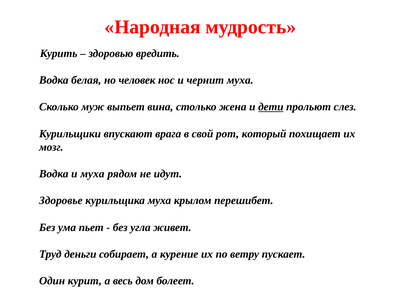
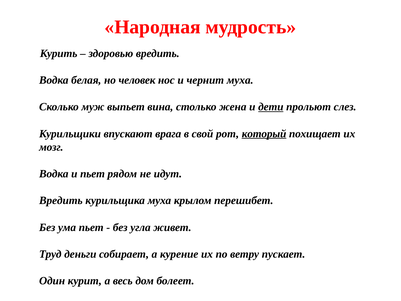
который underline: none -> present
и муха: муха -> пьет
Здоровье at (61, 200): Здоровье -> Вредить
